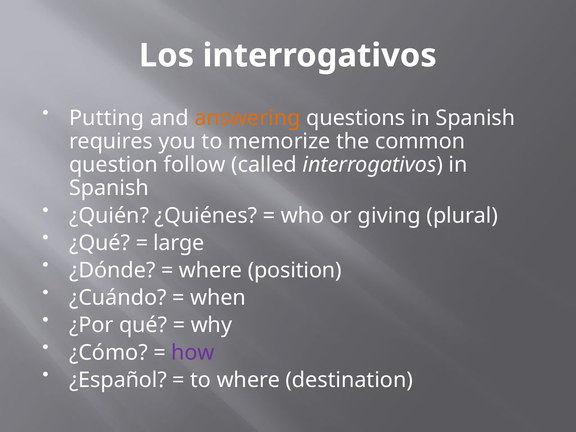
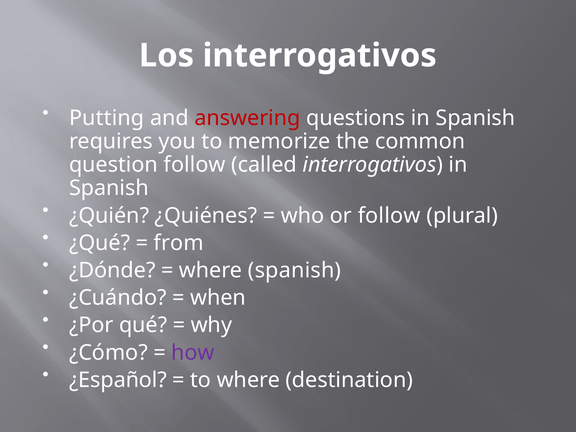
answering colour: orange -> red
or giving: giving -> follow
large: large -> from
where position: position -> spanish
